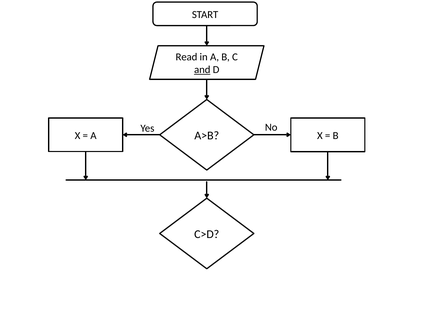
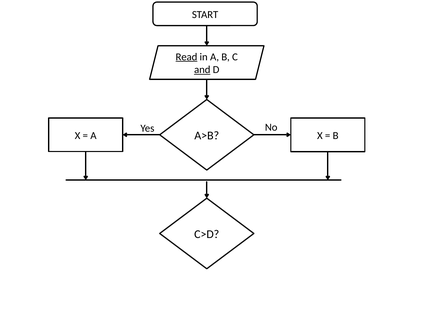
Read underline: none -> present
